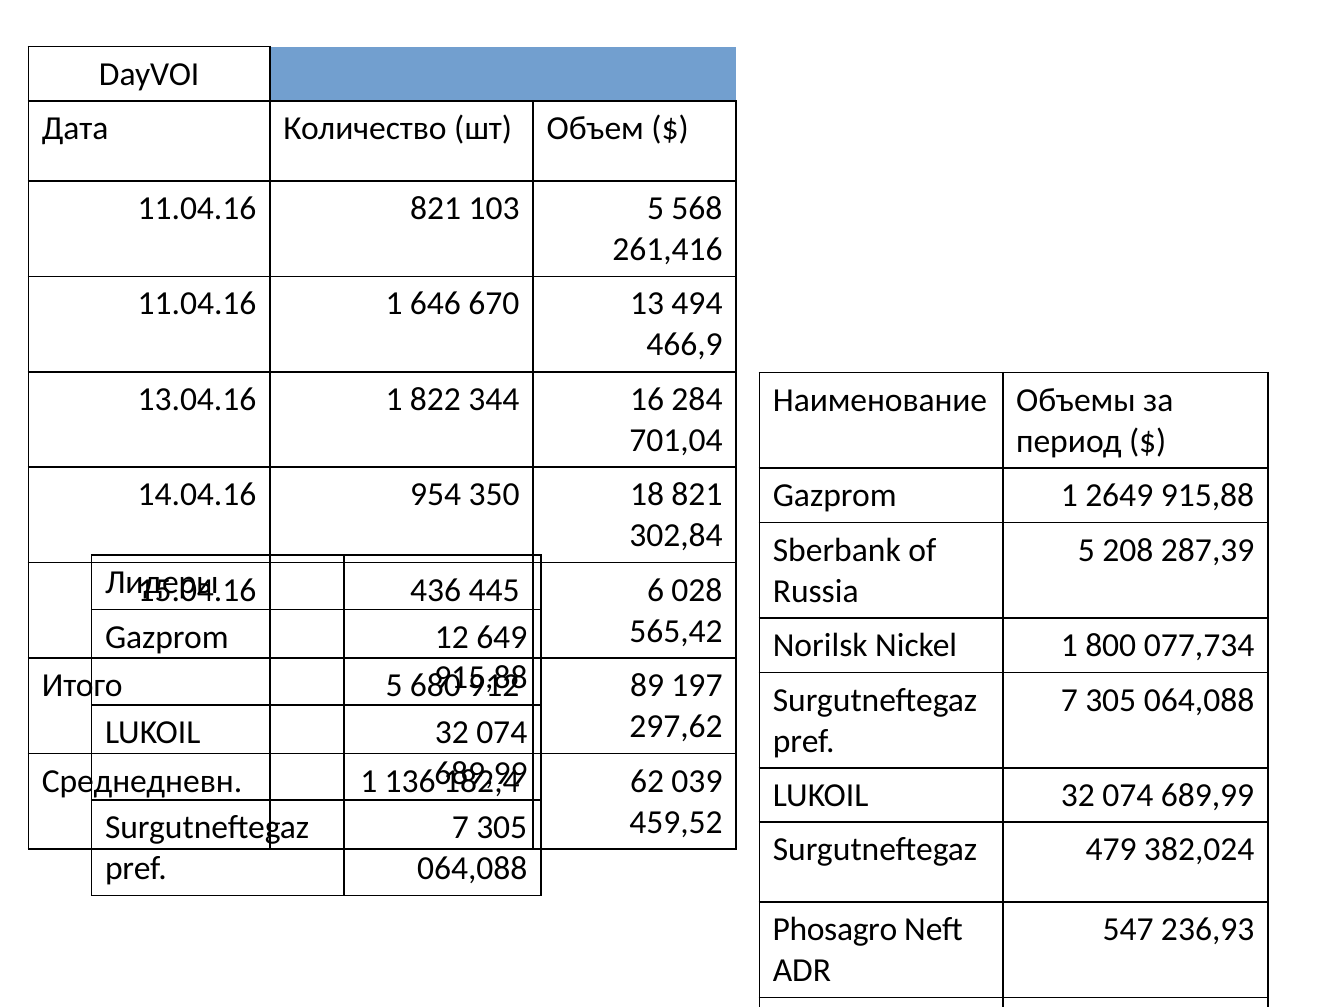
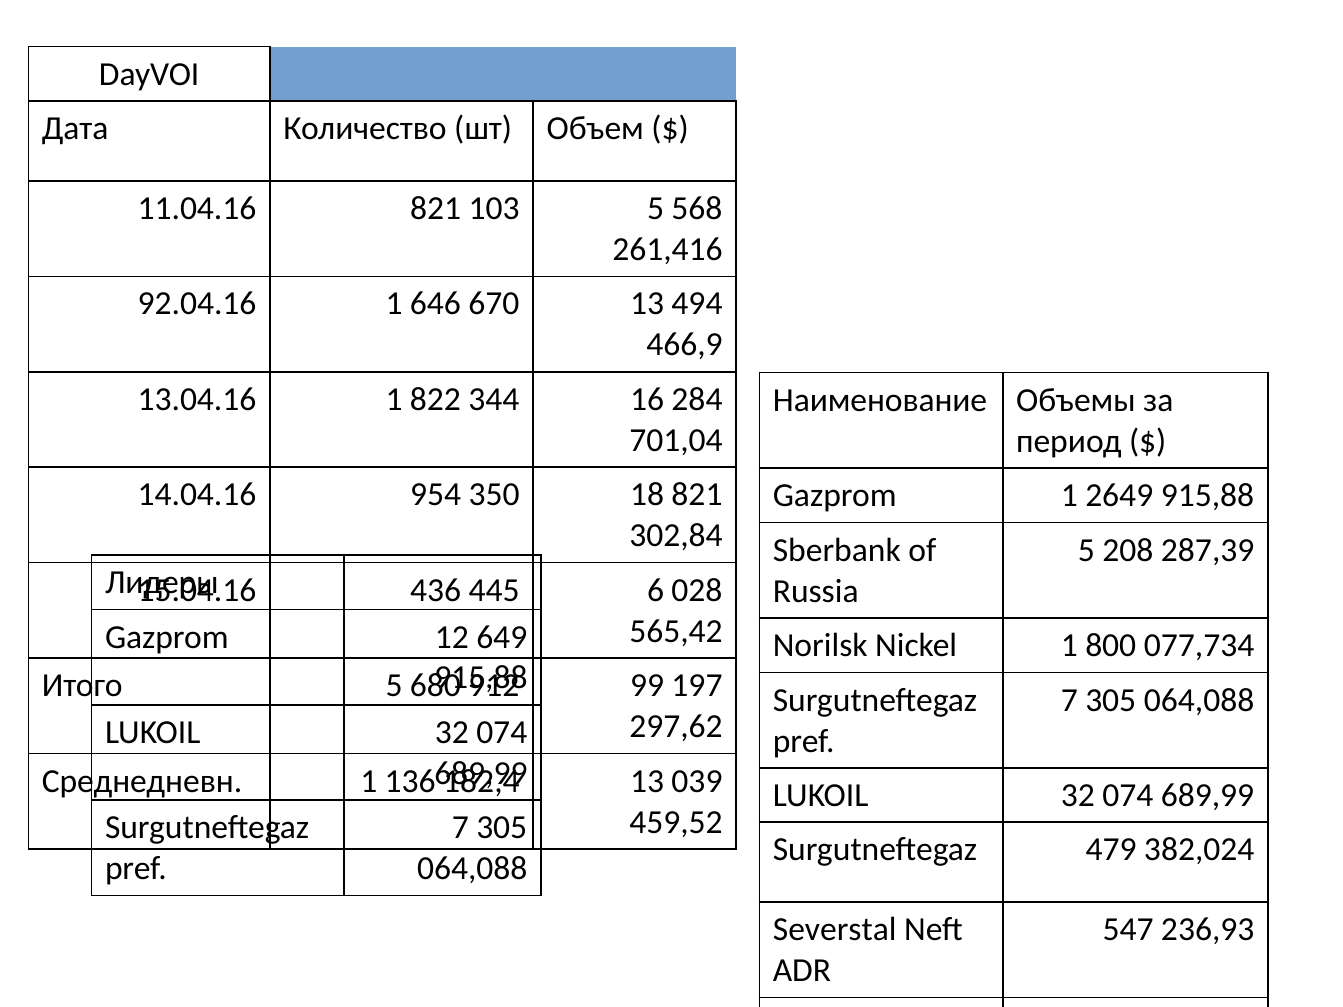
11.04.16 at (197, 304): 11.04.16 -> 92.04.16
89 at (647, 686): 89 -> 99
62 at (647, 781): 62 -> 13
Phosagro: Phosagro -> Severstal
